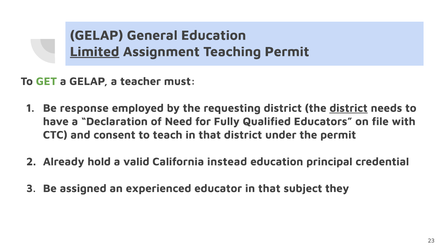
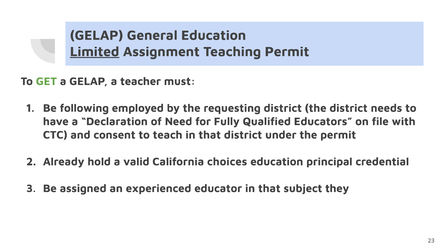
response: response -> following
district at (349, 108) underline: present -> none
instead: instead -> choices
